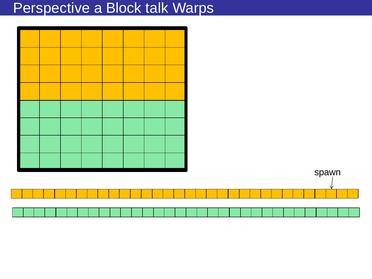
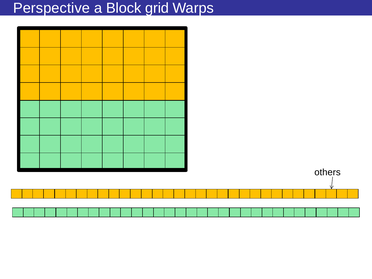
talk: talk -> grid
spawn: spawn -> others
